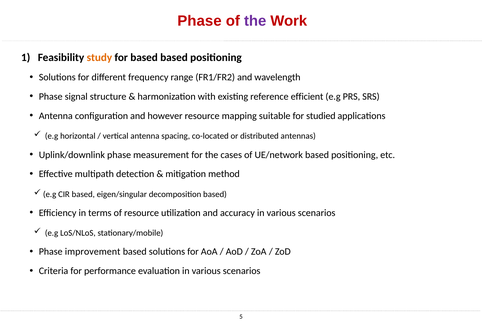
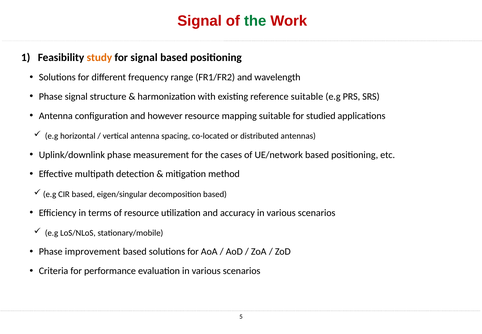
Phase at (199, 21): Phase -> Signal
the at (255, 21) colour: purple -> green
for based: based -> signal
reference efficient: efficient -> suitable
